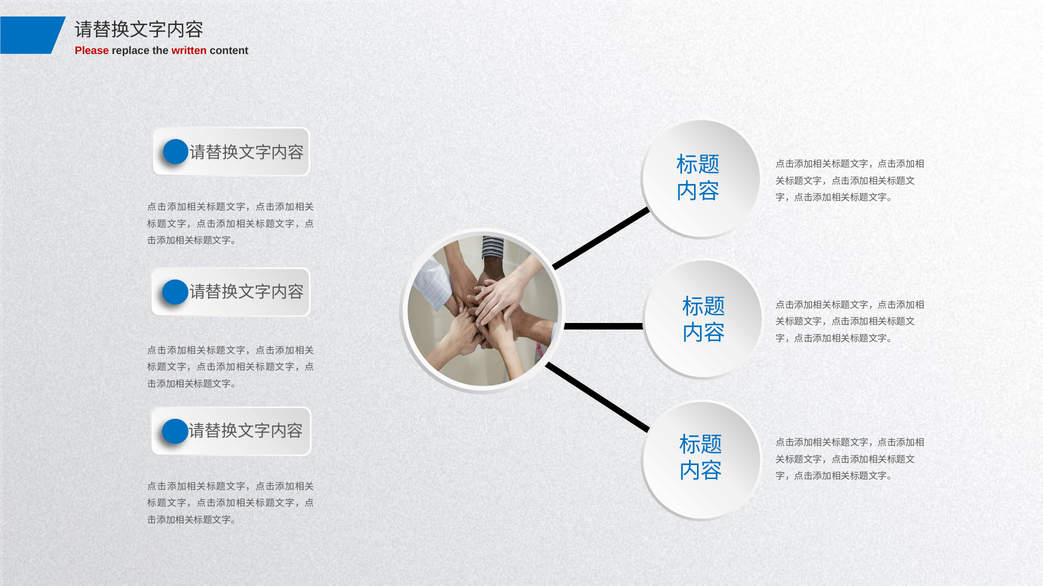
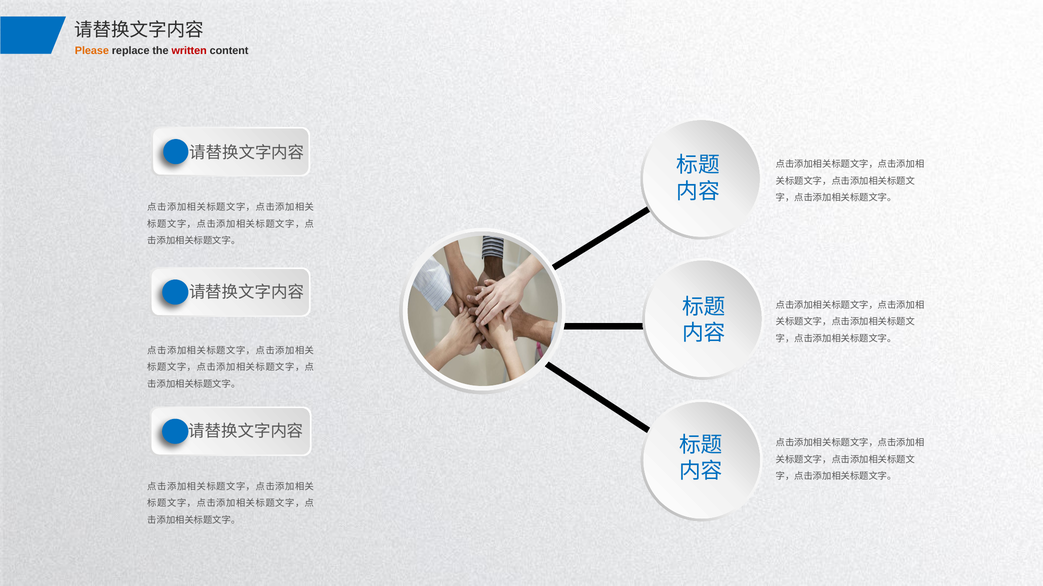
Please colour: red -> orange
